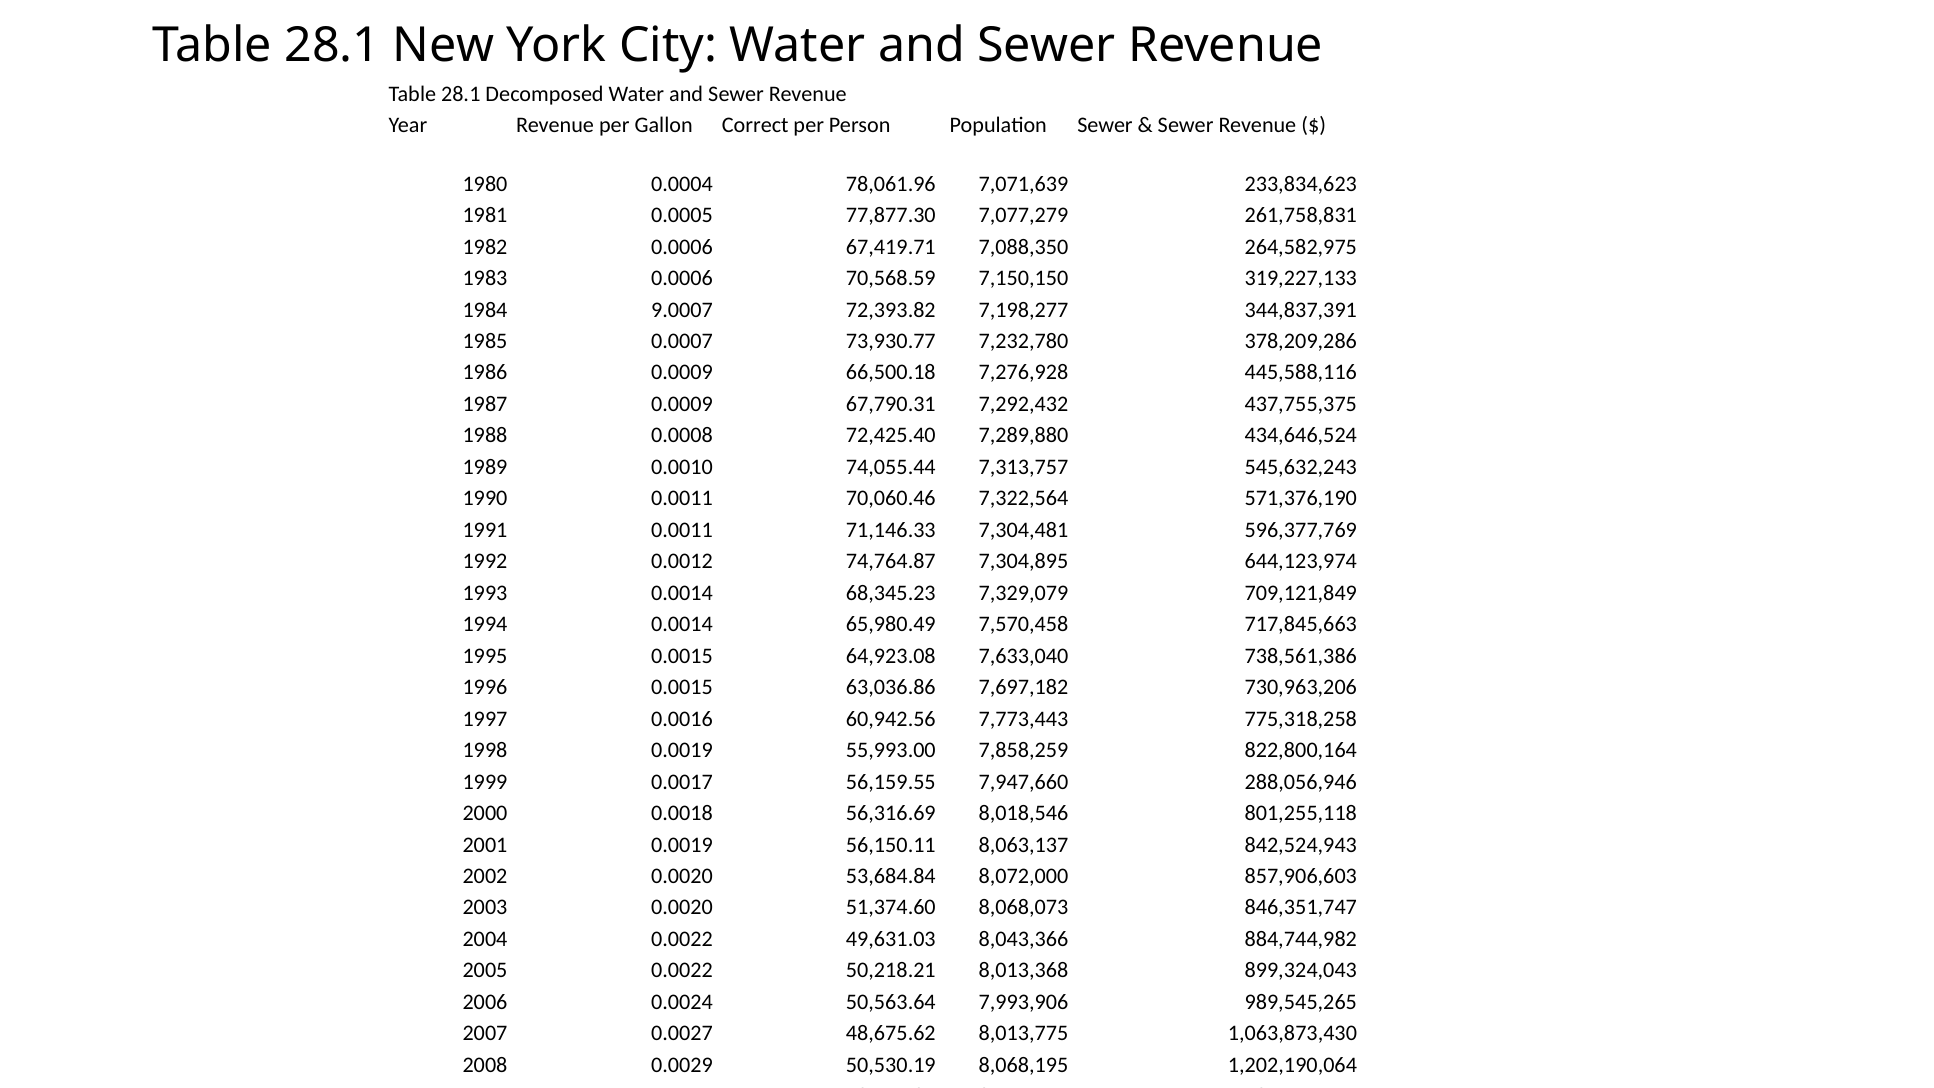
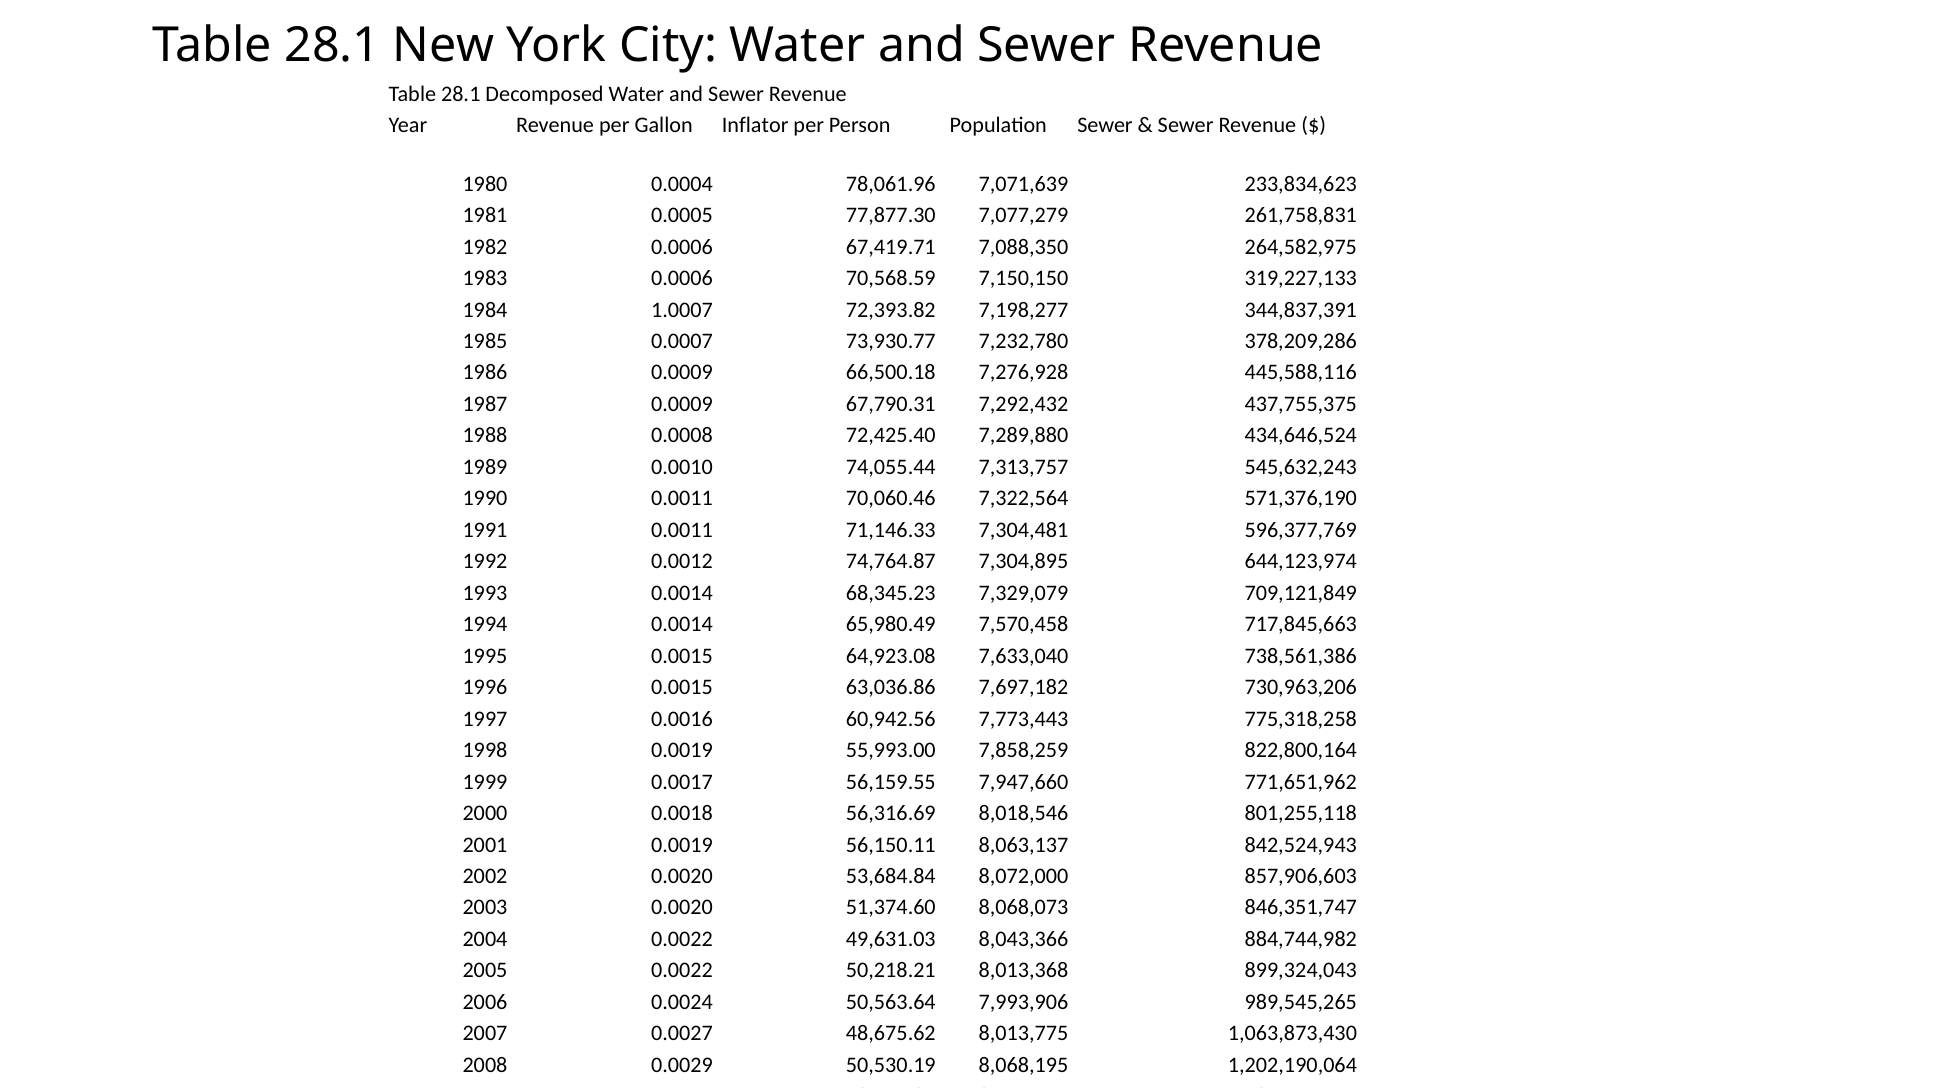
Correct: Correct -> Inflator
9.0007: 9.0007 -> 1.0007
288,056,946: 288,056,946 -> 771,651,962
